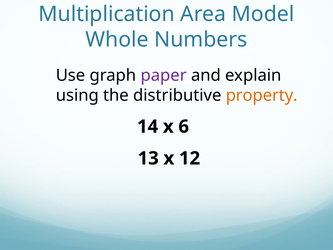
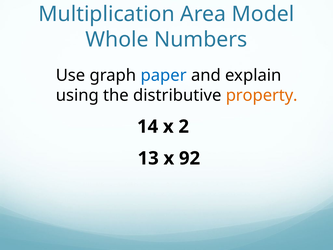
paper colour: purple -> blue
6: 6 -> 2
12: 12 -> 92
